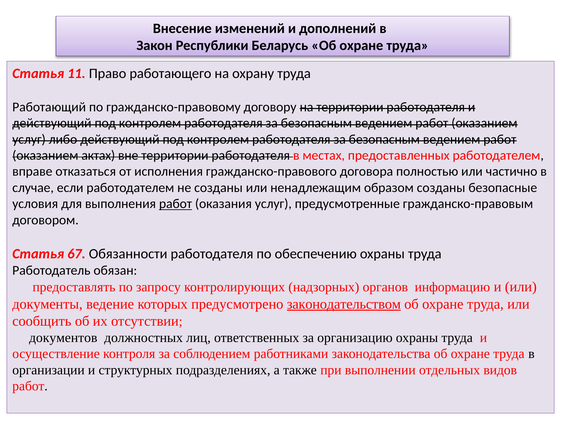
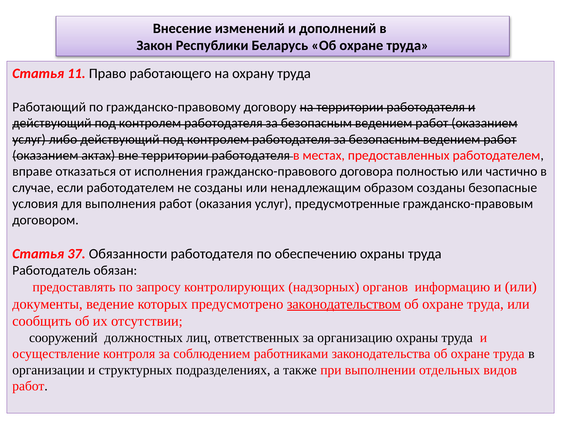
работ at (176, 204) underline: present -> none
67: 67 -> 37
документов: документов -> сооружений
